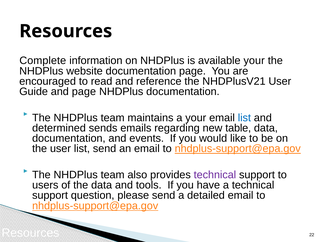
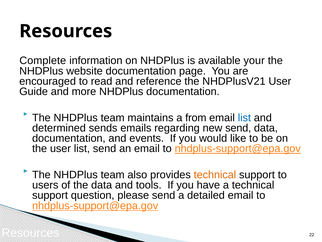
and page: page -> more
a your: your -> from
new table: table -> send
technical at (215, 174) colour: purple -> orange
